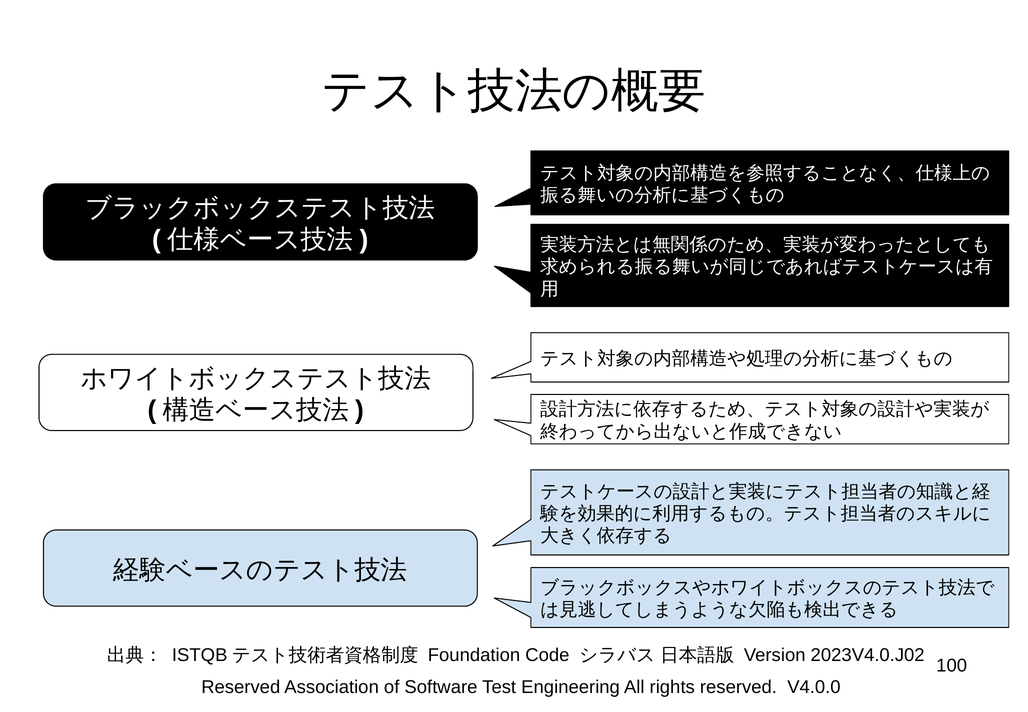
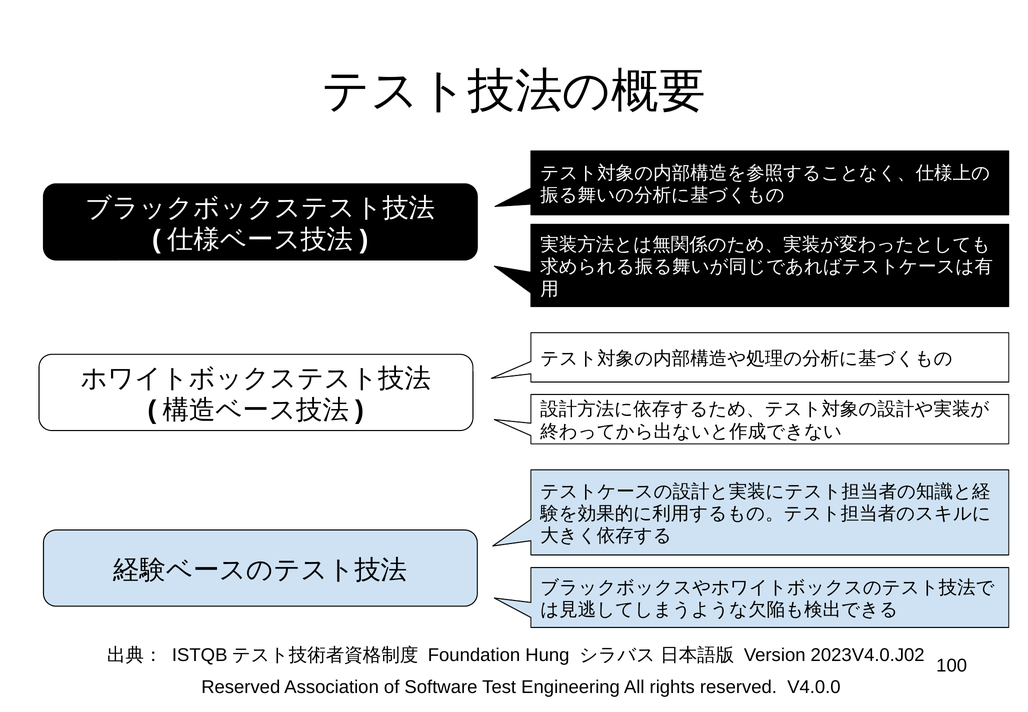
Code: Code -> Hung
